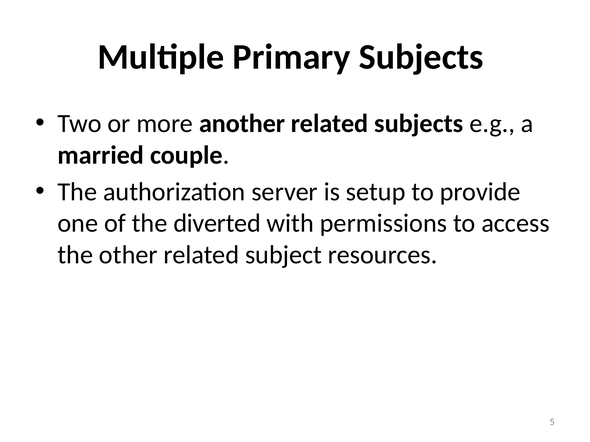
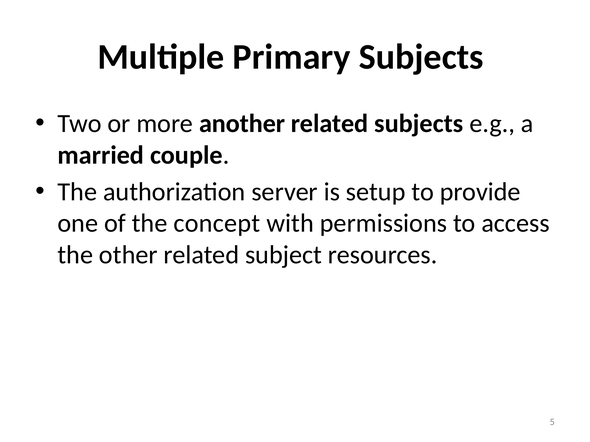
diverted: diverted -> concept
